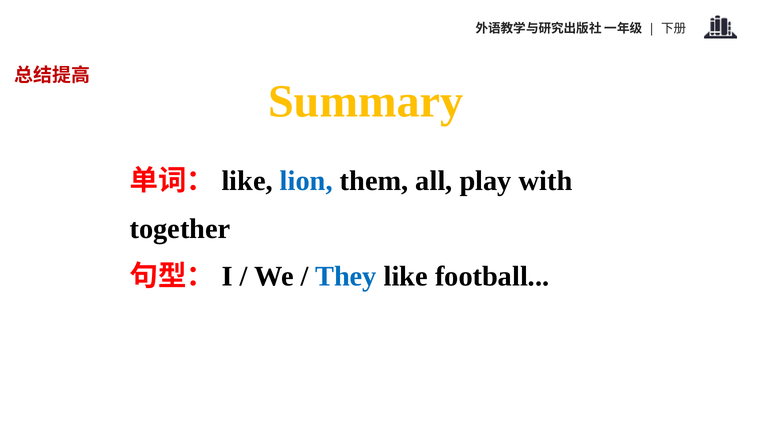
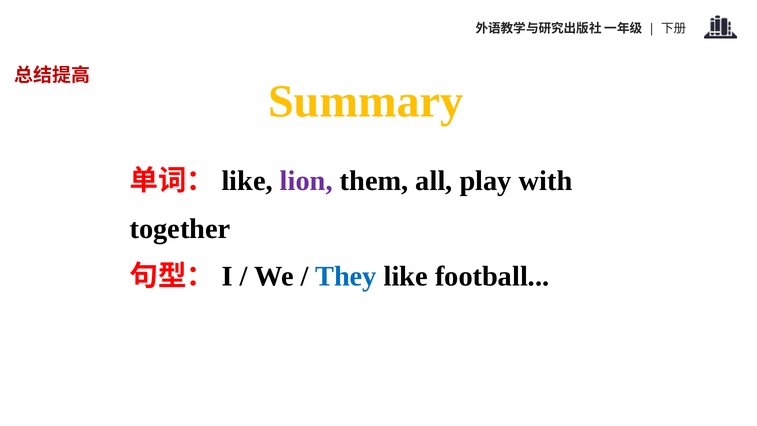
lion colour: blue -> purple
